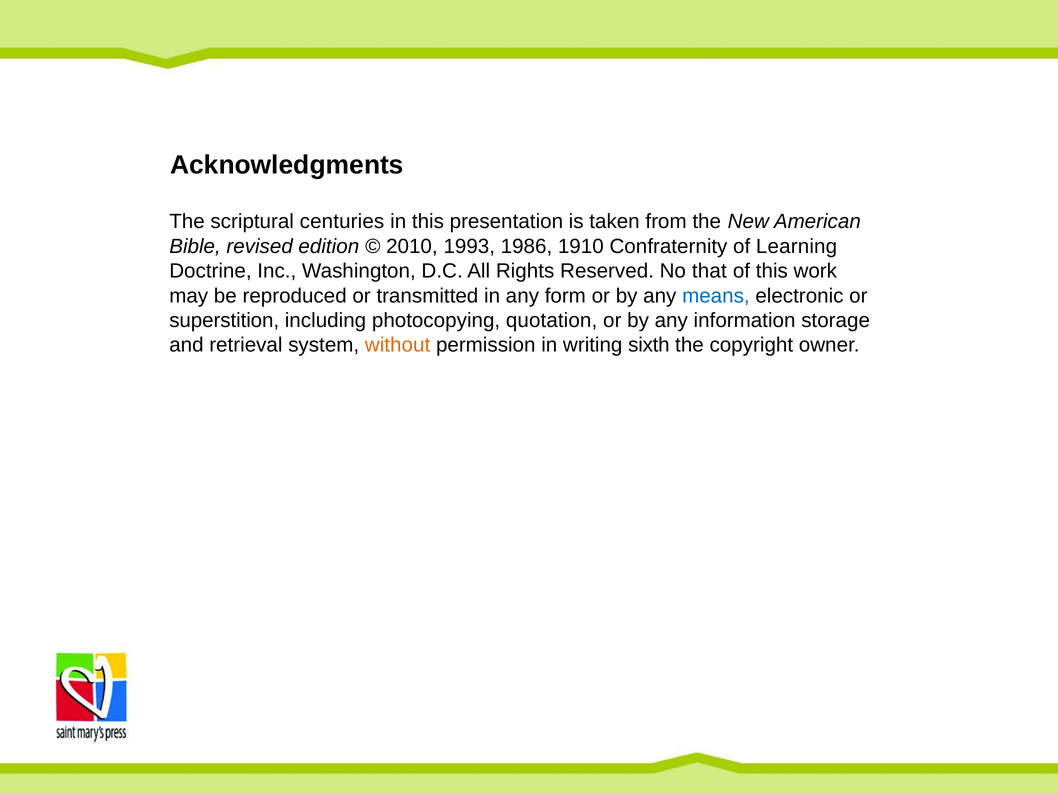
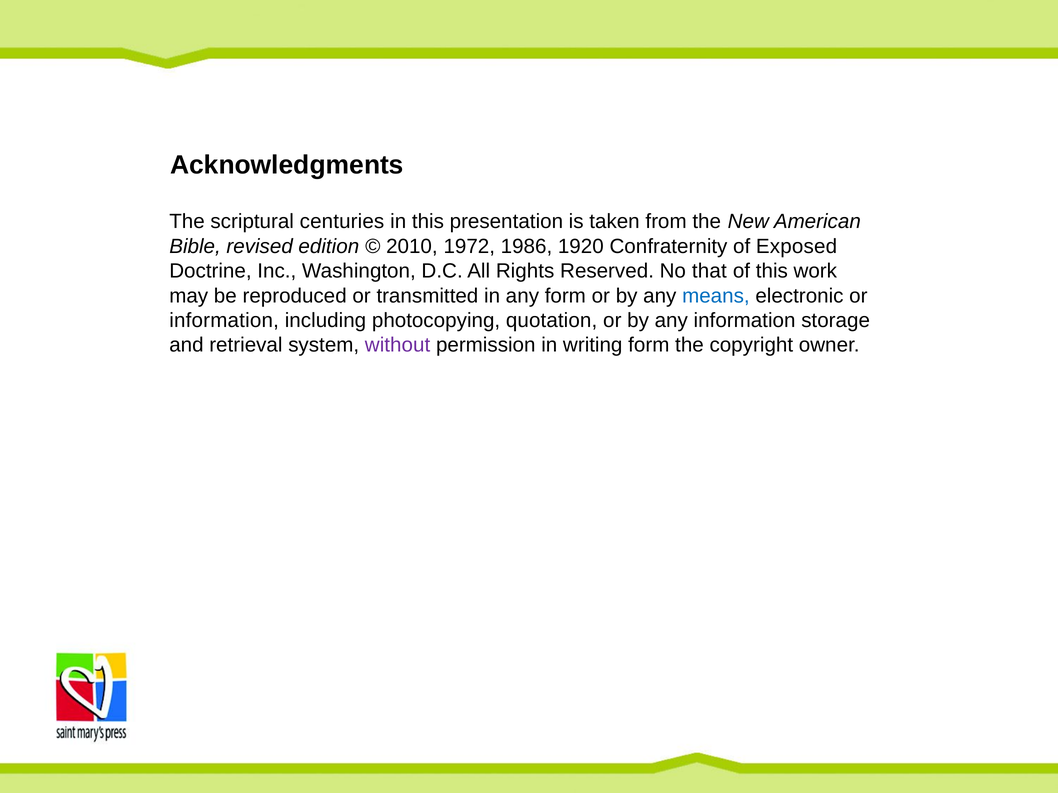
1993: 1993 -> 1972
1910: 1910 -> 1920
Learning: Learning -> Exposed
superstition at (224, 321): superstition -> information
without colour: orange -> purple
writing sixth: sixth -> form
